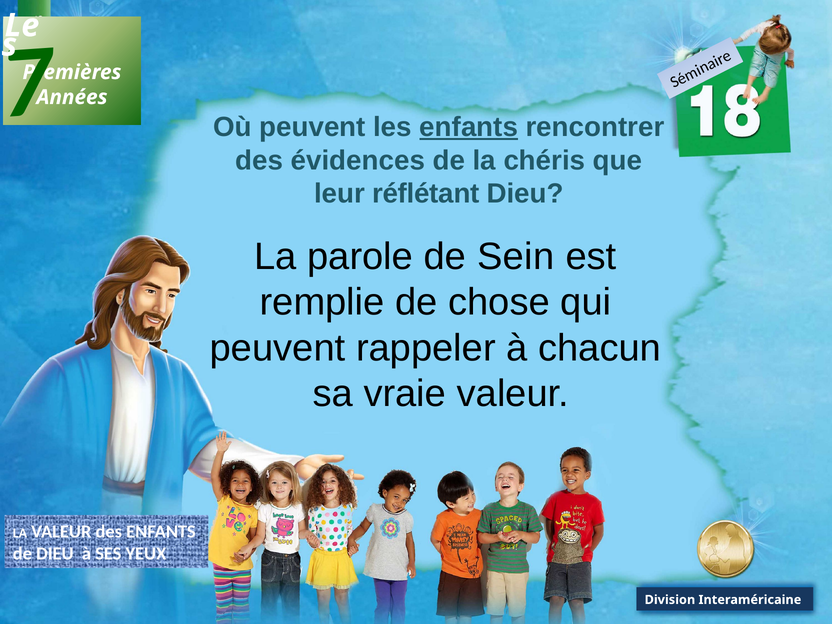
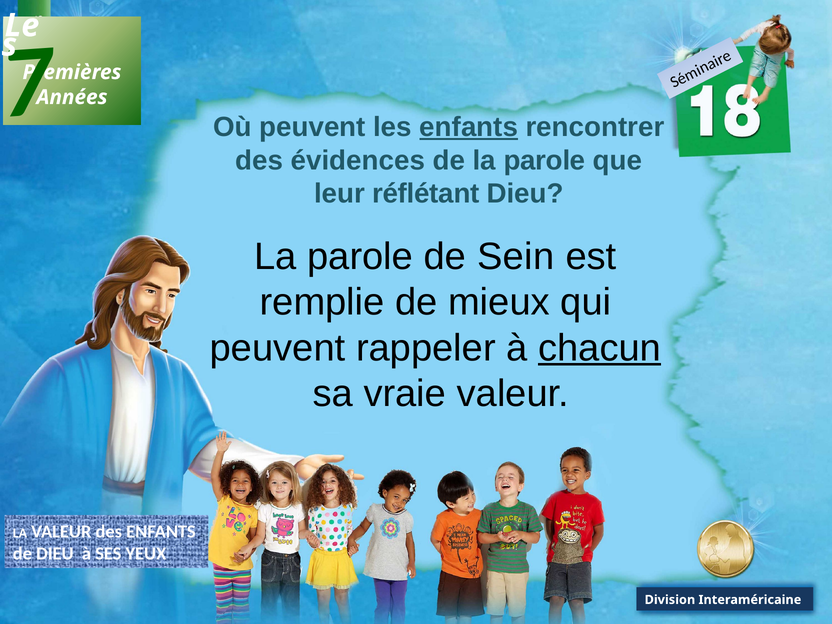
de la chéris: chéris -> parole
chose: chose -> mieux
chacun underline: none -> present
